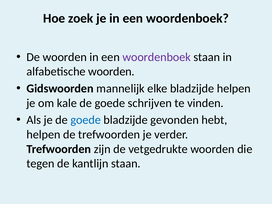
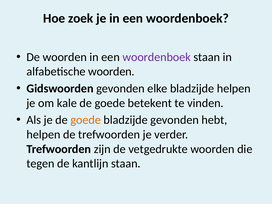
Gidswoorden mannelijk: mannelijk -> gevonden
schrijven: schrijven -> betekent
goede at (86, 120) colour: blue -> orange
